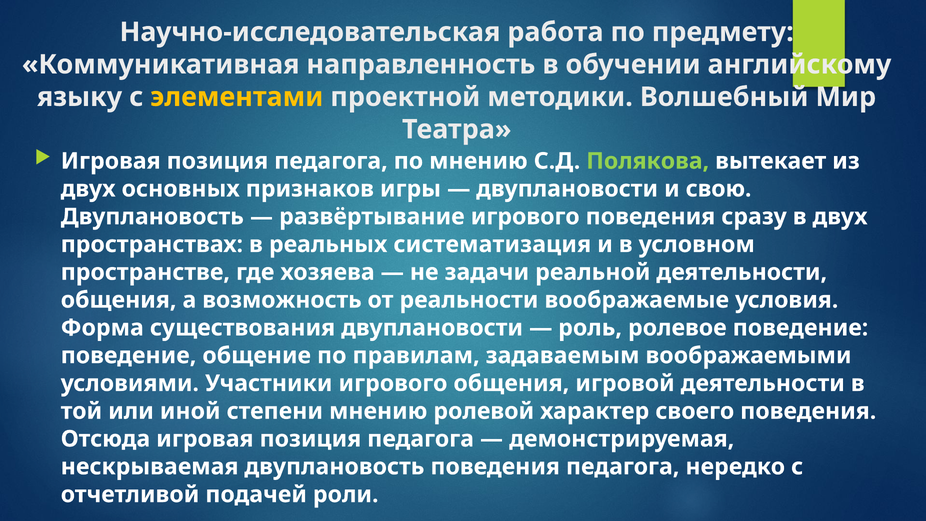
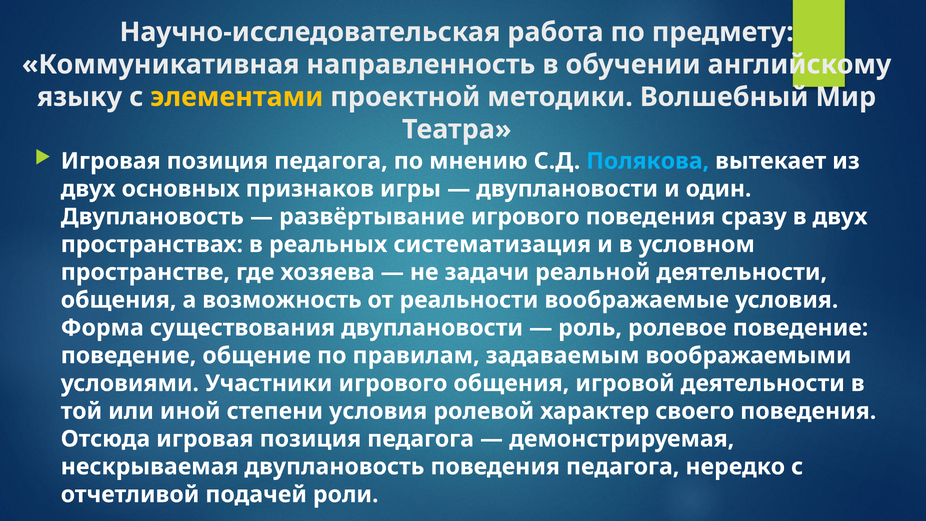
Полякова colour: light green -> light blue
свою: свою -> один
степени мнению: мнению -> условия
